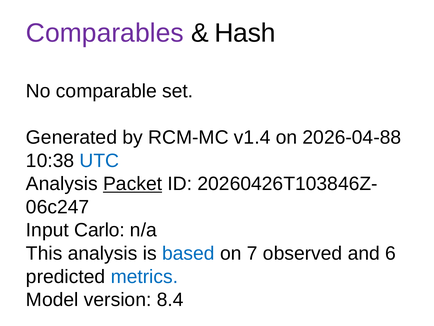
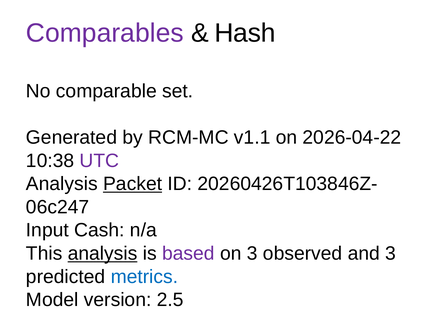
v1.4: v1.4 -> v1.1
2026-04-88: 2026-04-88 -> 2026-04-22
UTC colour: blue -> purple
Carlo: Carlo -> Cash
analysis at (103, 253) underline: none -> present
based colour: blue -> purple
on 7: 7 -> 3
and 6: 6 -> 3
8.4: 8.4 -> 2.5
